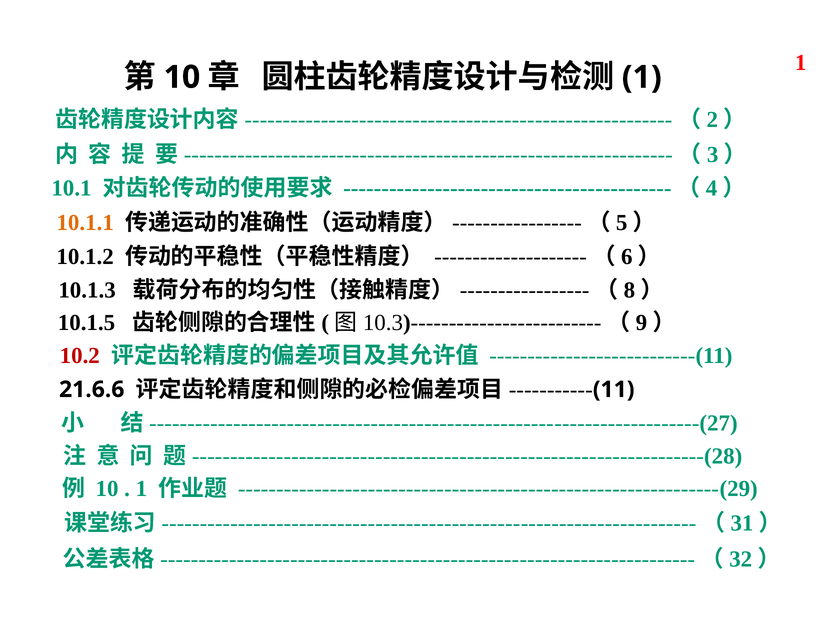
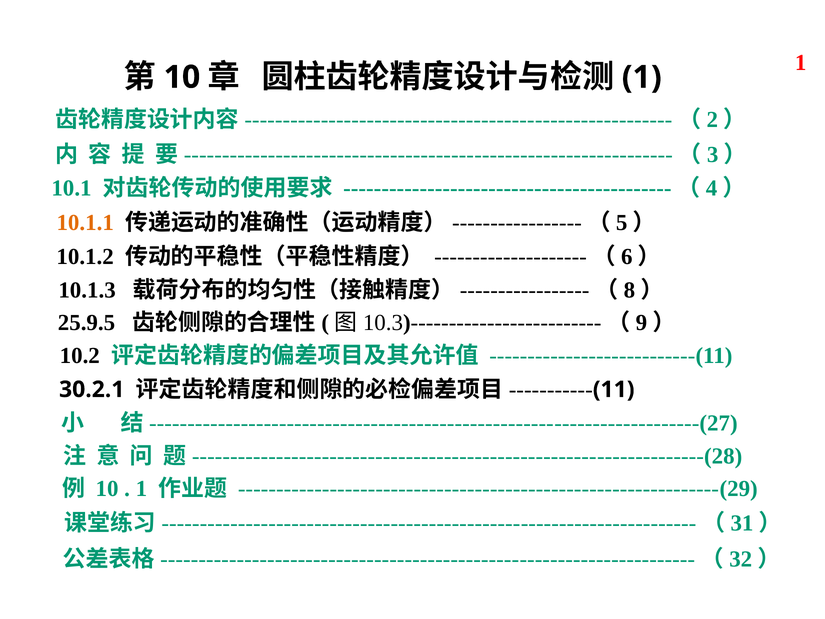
10.1.5: 10.1.5 -> 25.9.5
10.2 colour: red -> black
21.6.6: 21.6.6 -> 30.2.1
